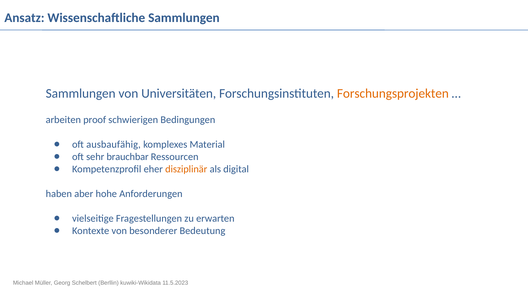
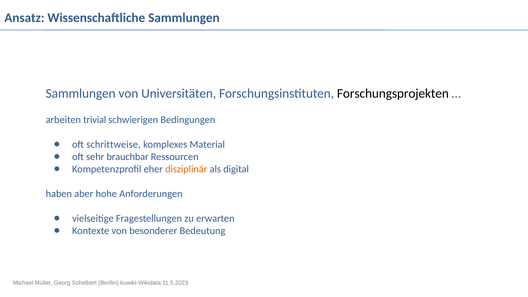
Forschungsprojekten colour: orange -> black
proof: proof -> trivial
ausbaufähig: ausbaufähig -> schrittweise
